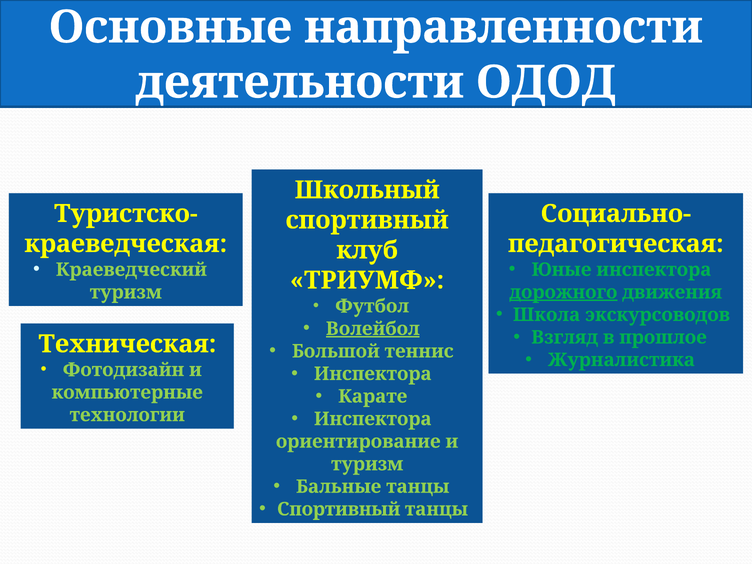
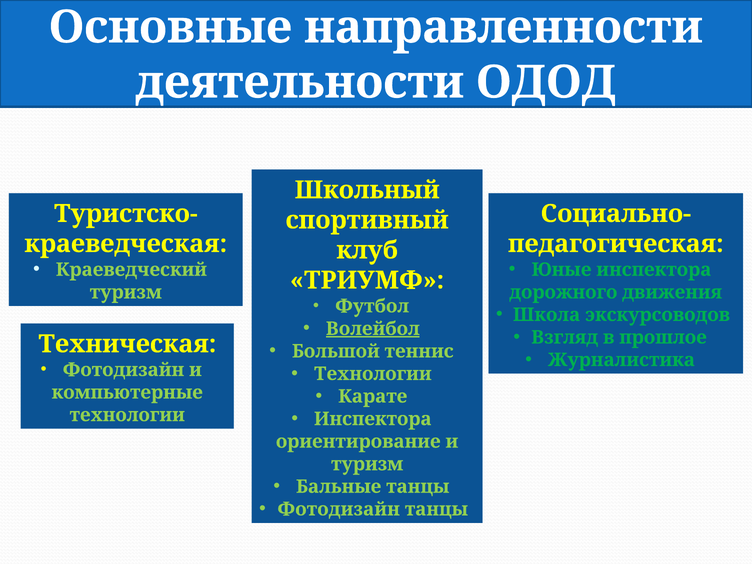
дорожного underline: present -> none
Инспектора at (373, 374): Инспектора -> Технологии
Спортивный at (339, 509): Спортивный -> Фотодизайн
